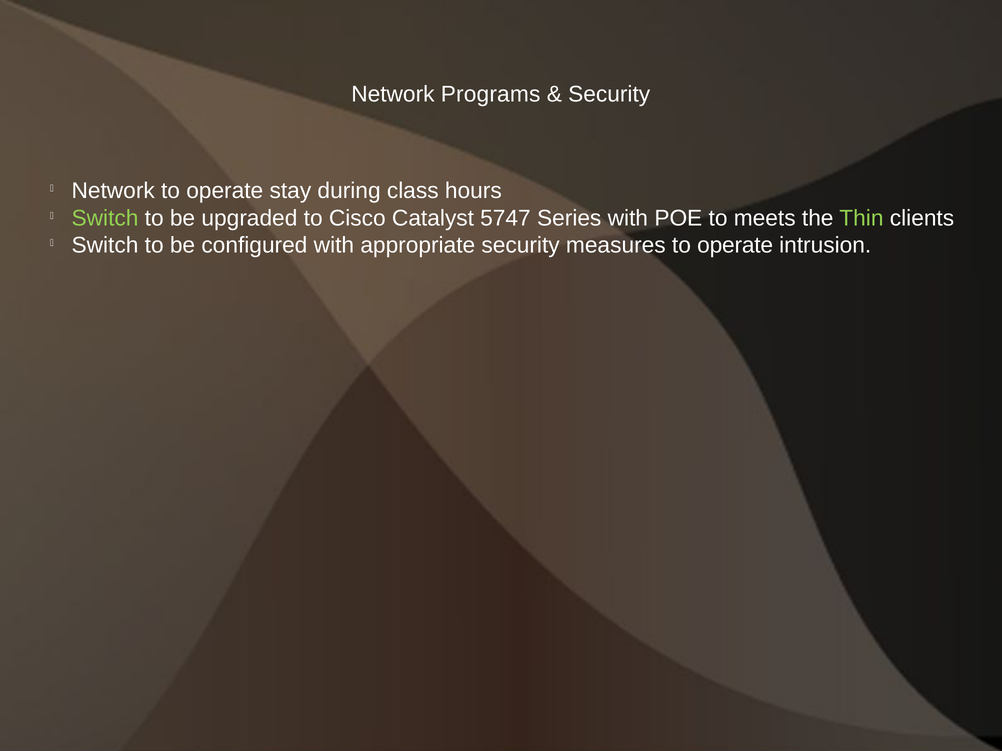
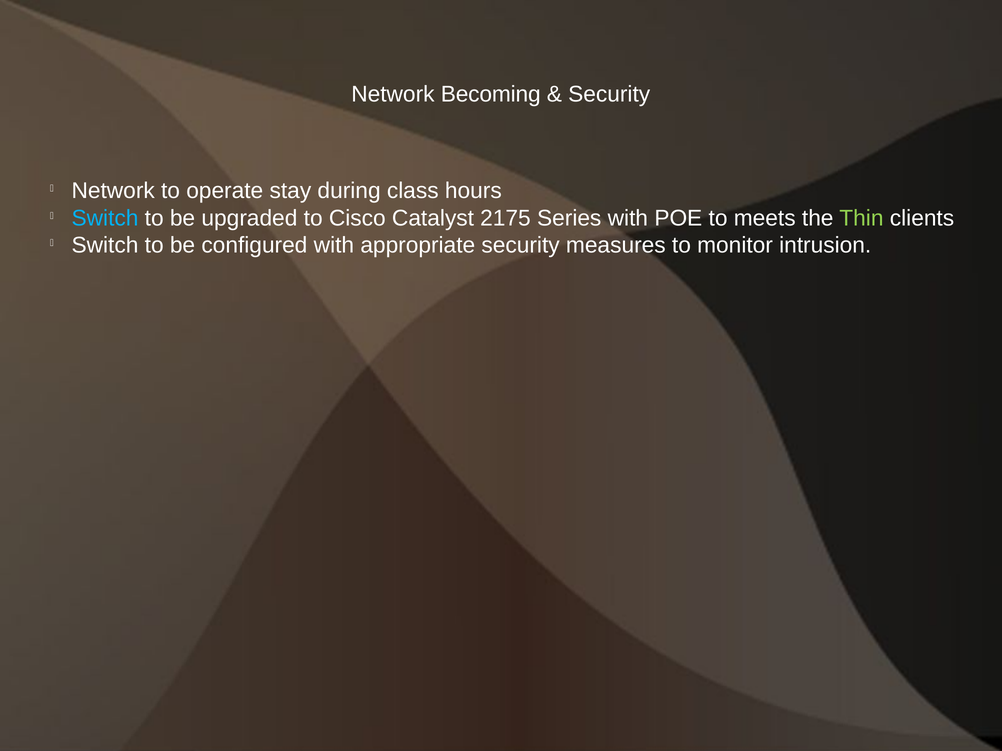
Programs: Programs -> Becoming
Switch at (105, 218) colour: light green -> light blue
5747: 5747 -> 2175
measures to operate: operate -> monitor
